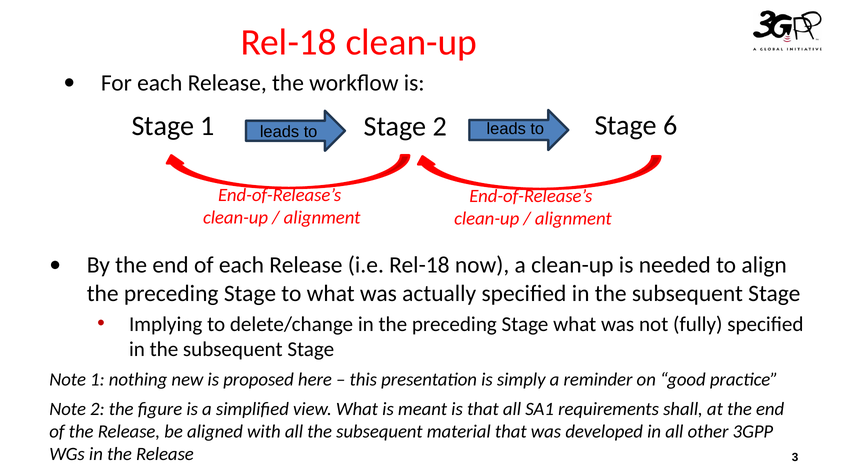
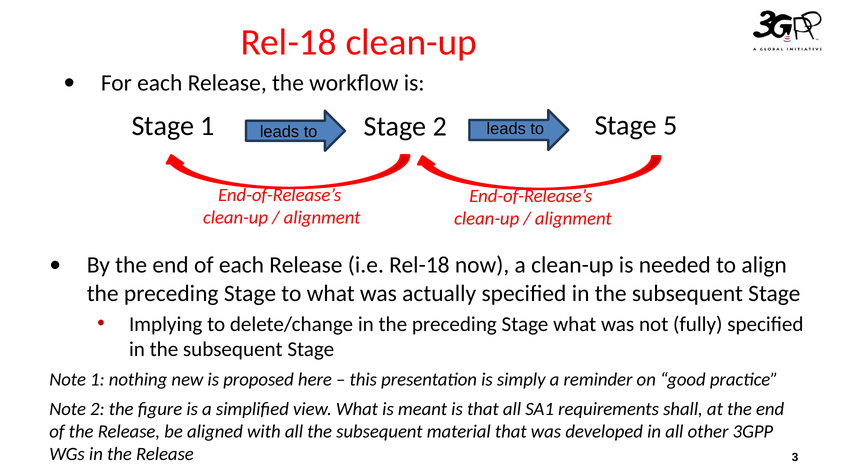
6: 6 -> 5
